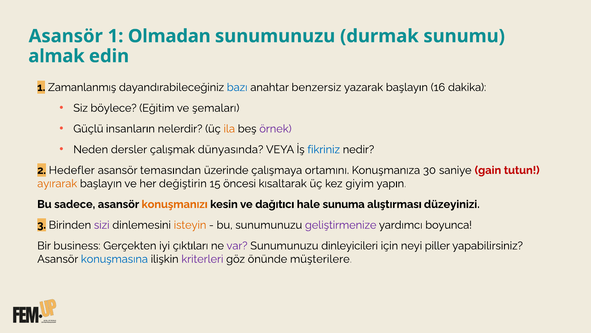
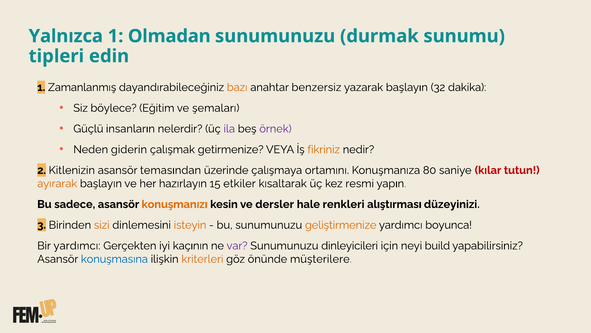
Asansör at (66, 36): Asansör -> Yalnızca
almak: almak -> tipleri
bazı colour: blue -> orange
16: 16 -> 32
ila colour: orange -> purple
dersler: dersler -> giderin
dünyasında: dünyasında -> getirmenize
fikriniz colour: blue -> orange
Hedefler: Hedefler -> Kitlenizin
30: 30 -> 80
gain: gain -> kılar
değiştirin: değiştirin -> hazırlayın
öncesi: öncesi -> etkiler
giyim: giyim -> resmi
dağıtıcı: dağıtıcı -> dersler
sunuma: sunuma -> renkleri
sizi colour: purple -> orange
geliştirmenize colour: purple -> orange
Bir business: business -> yardımcı
çıktıları: çıktıları -> kaçının
piller: piller -> build
kriterleri colour: purple -> orange
